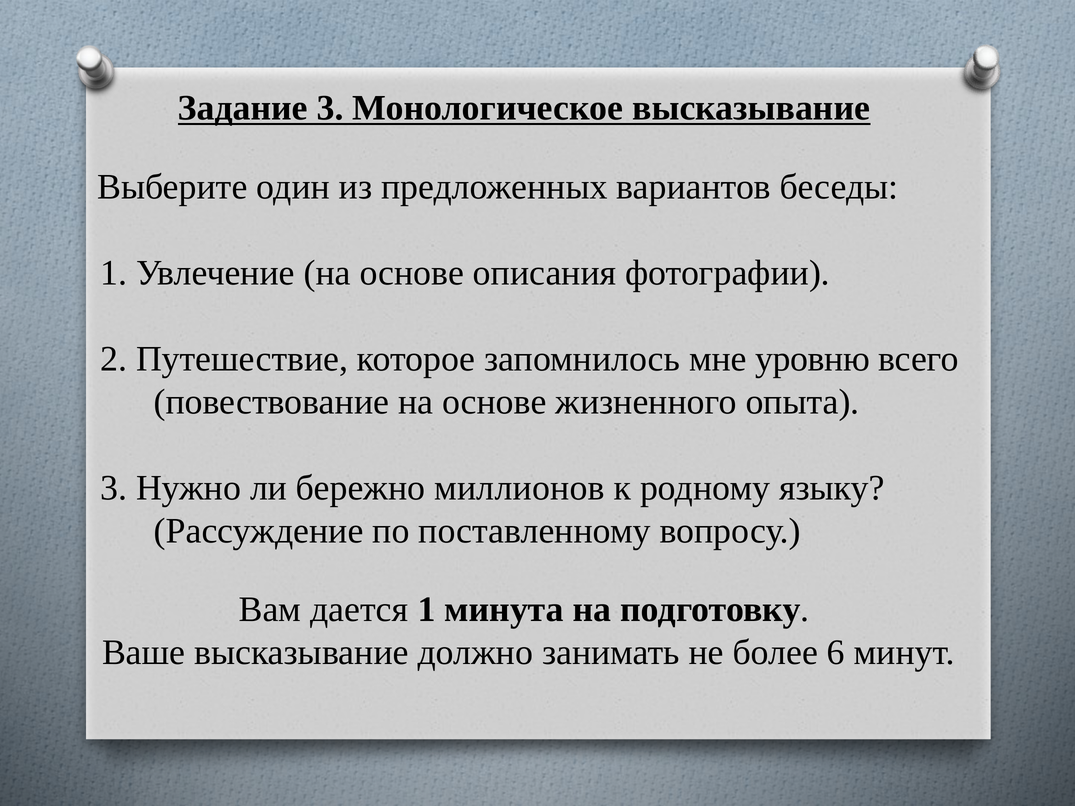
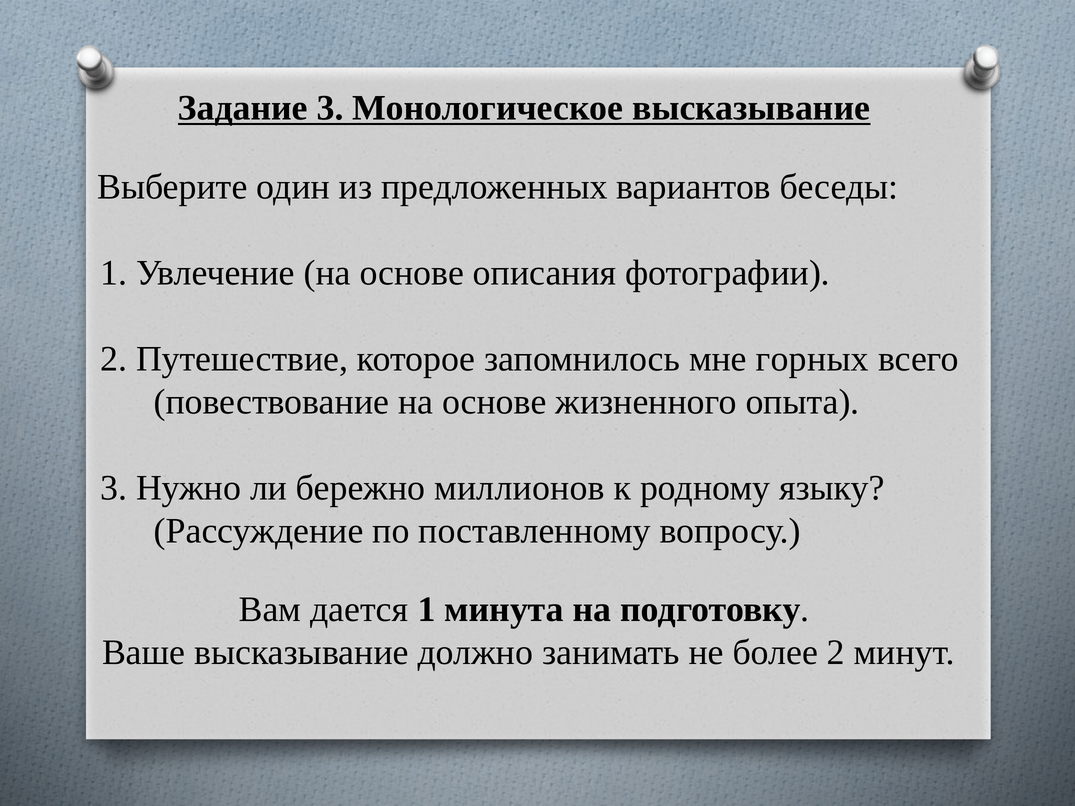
уровню: уровню -> горных
более 6: 6 -> 2
